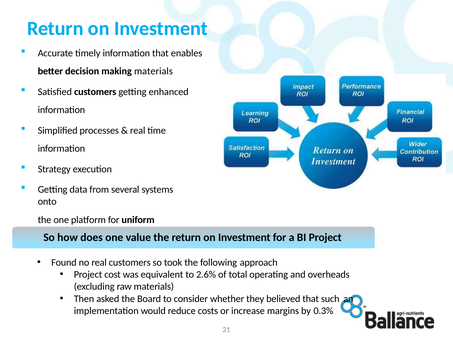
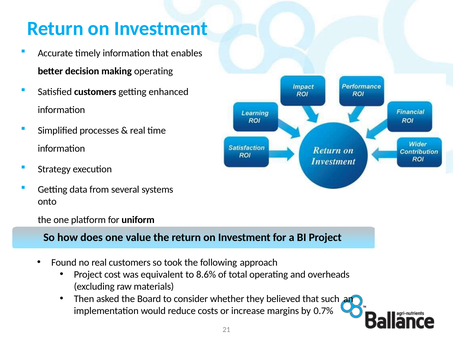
making materials: materials -> operating
2.6%: 2.6% -> 8.6%
0.3%: 0.3% -> 0.7%
